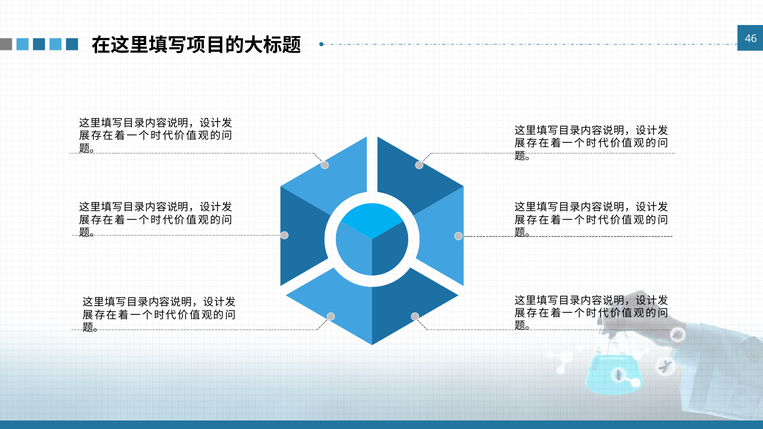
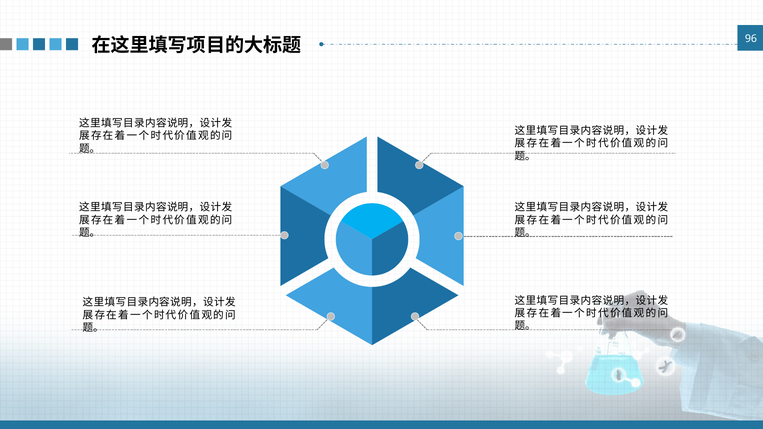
46: 46 -> 96
